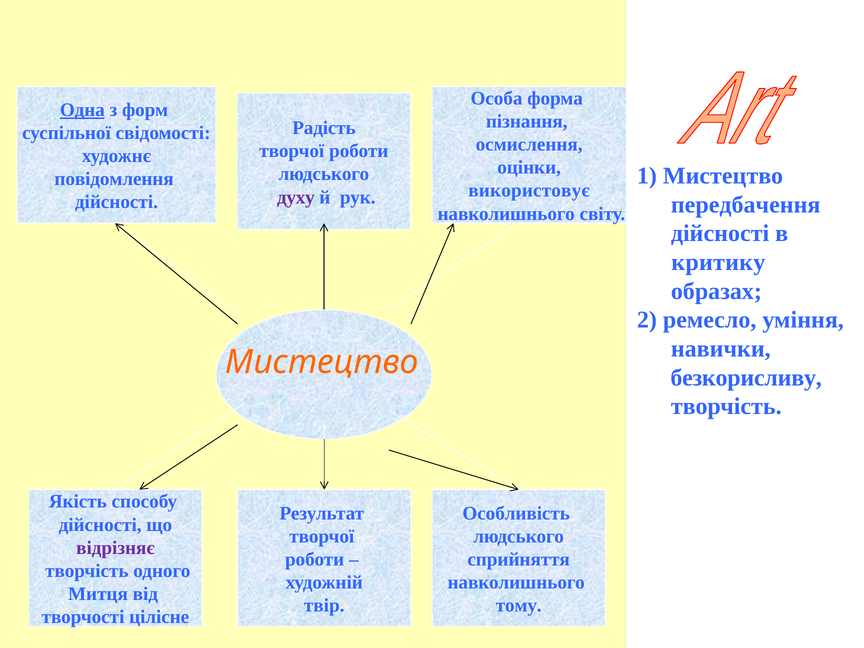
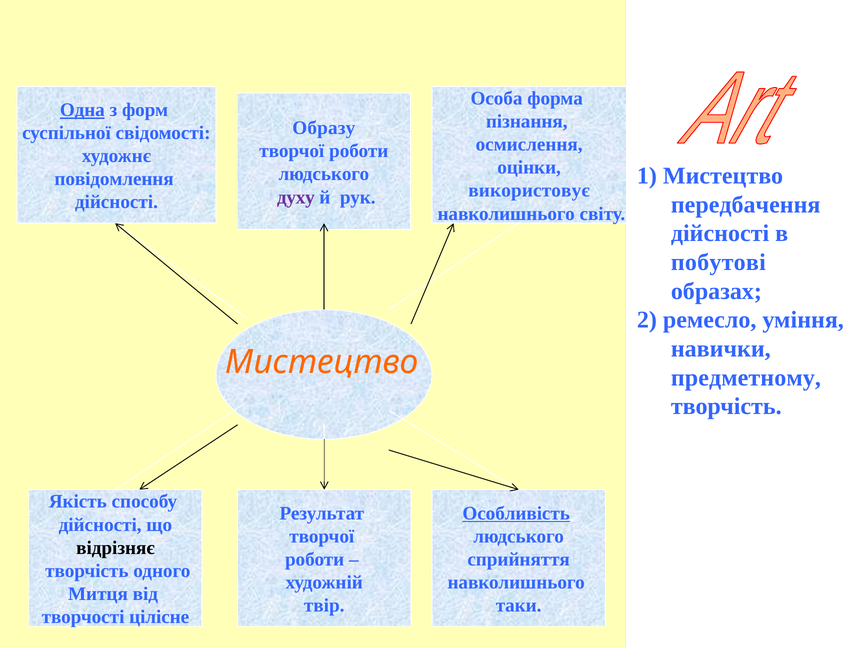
Радість: Радість -> Образу
критику: критику -> побутові
безкорисливу: безкорисливу -> предметному
Особливість underline: none -> present
відрізняє colour: purple -> black
тому: тому -> таки
